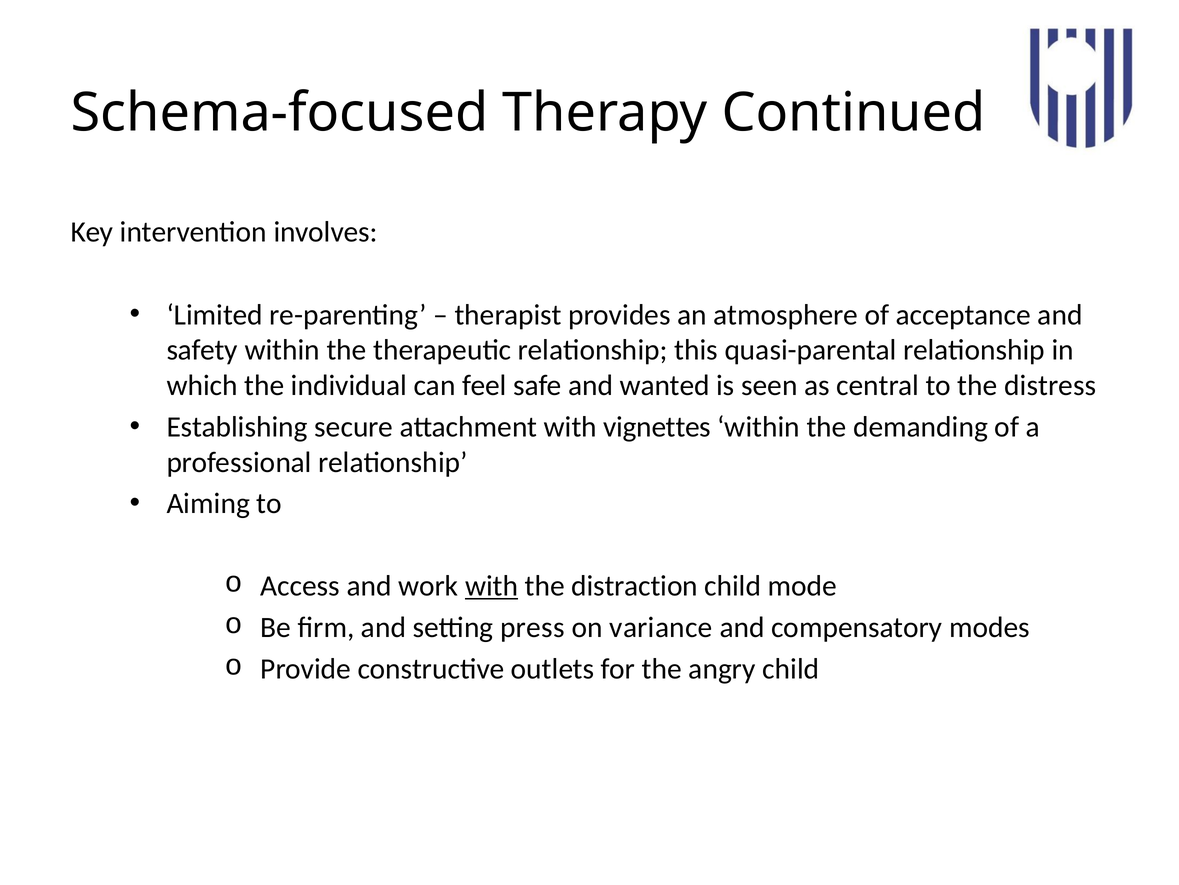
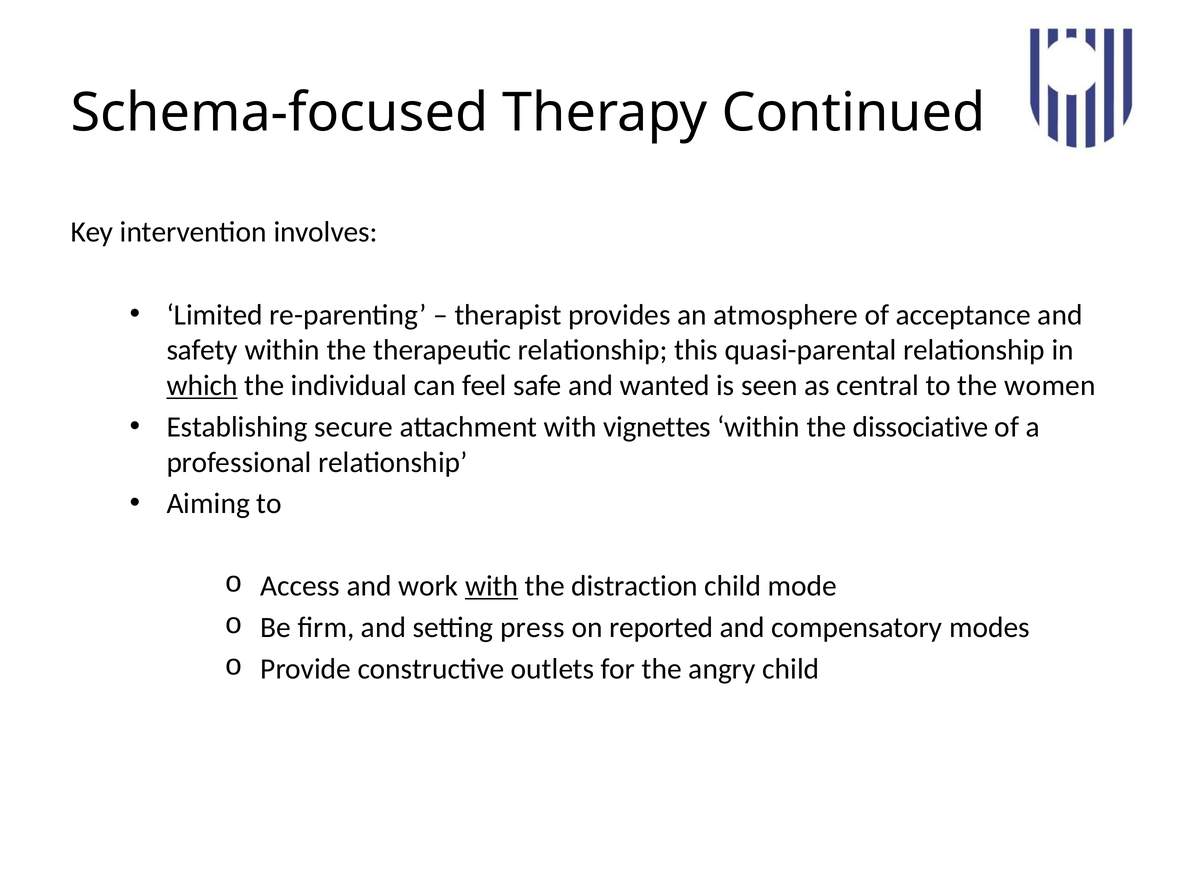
which underline: none -> present
distress: distress -> women
demanding: demanding -> dissociative
variance: variance -> reported
